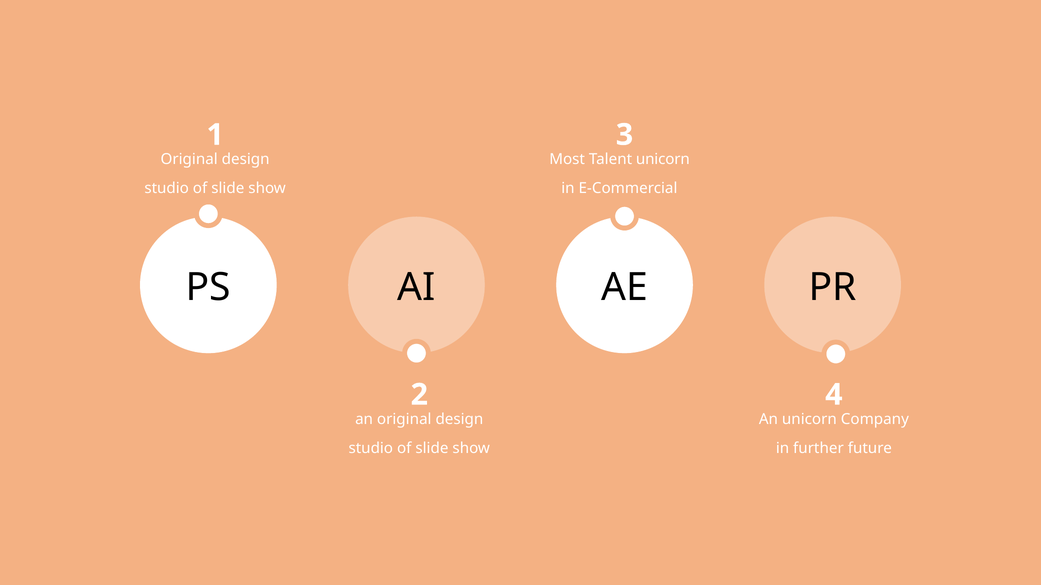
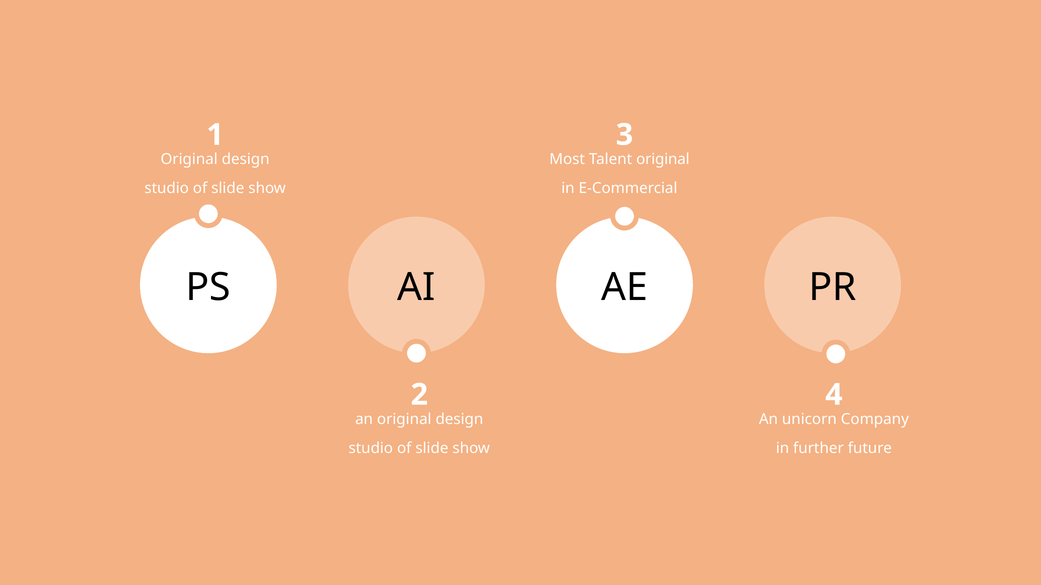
Talent unicorn: unicorn -> original
